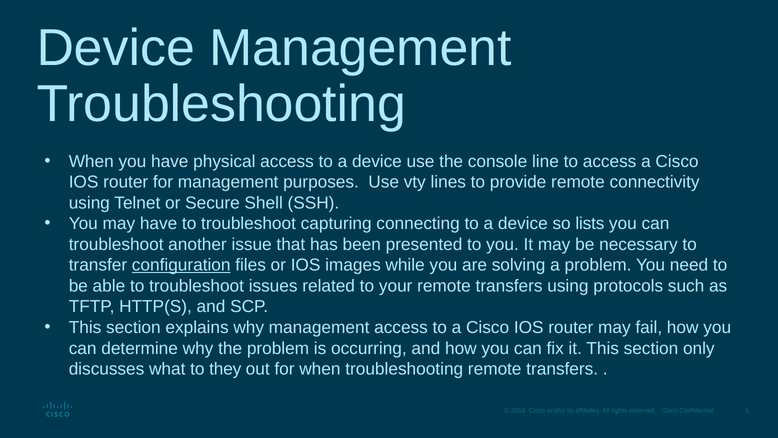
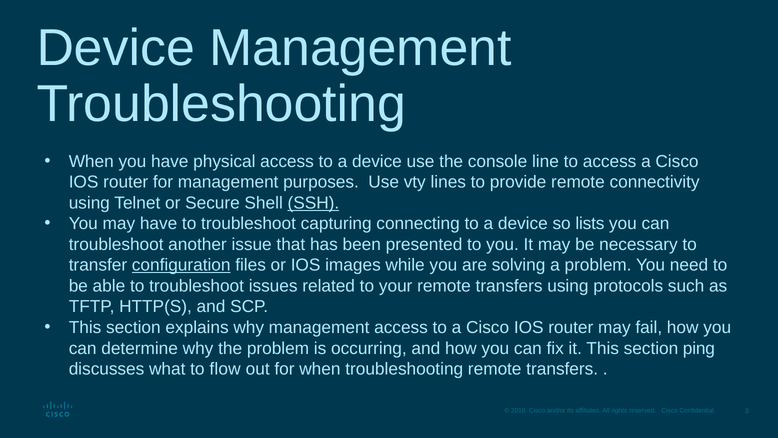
SSH underline: none -> present
only: only -> ping
they: they -> flow
